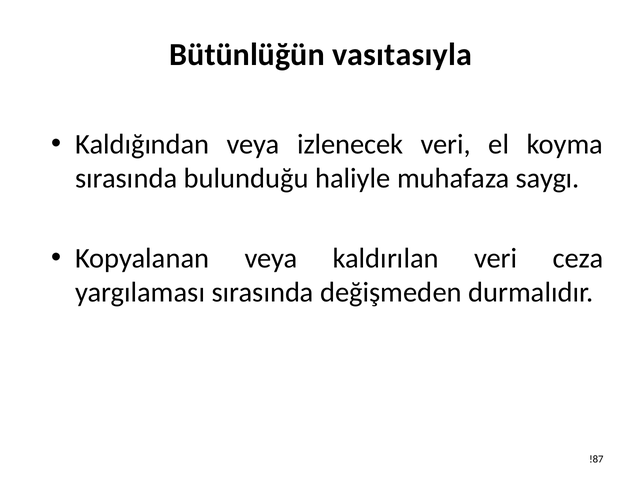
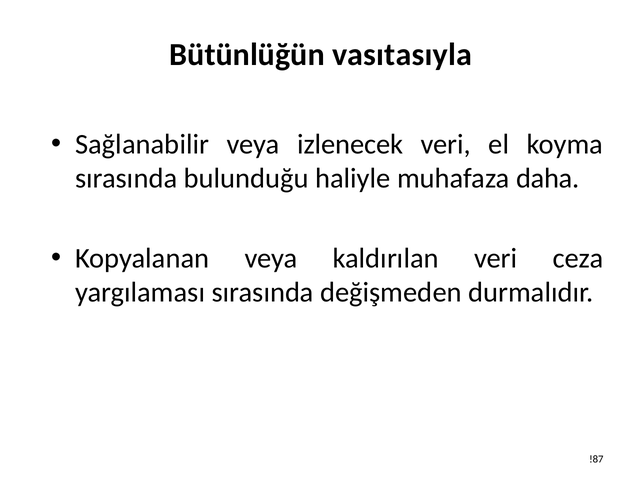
Kaldığından: Kaldığından -> Sağlanabilir
saygı: saygı -> daha
